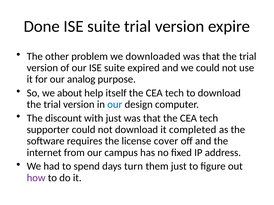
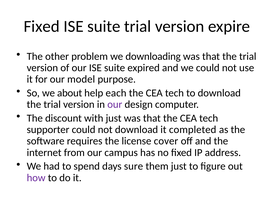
Done at (42, 27): Done -> Fixed
downloaded: downloaded -> downloading
analog: analog -> model
itself: itself -> each
our at (115, 105) colour: blue -> purple
turn: turn -> sure
